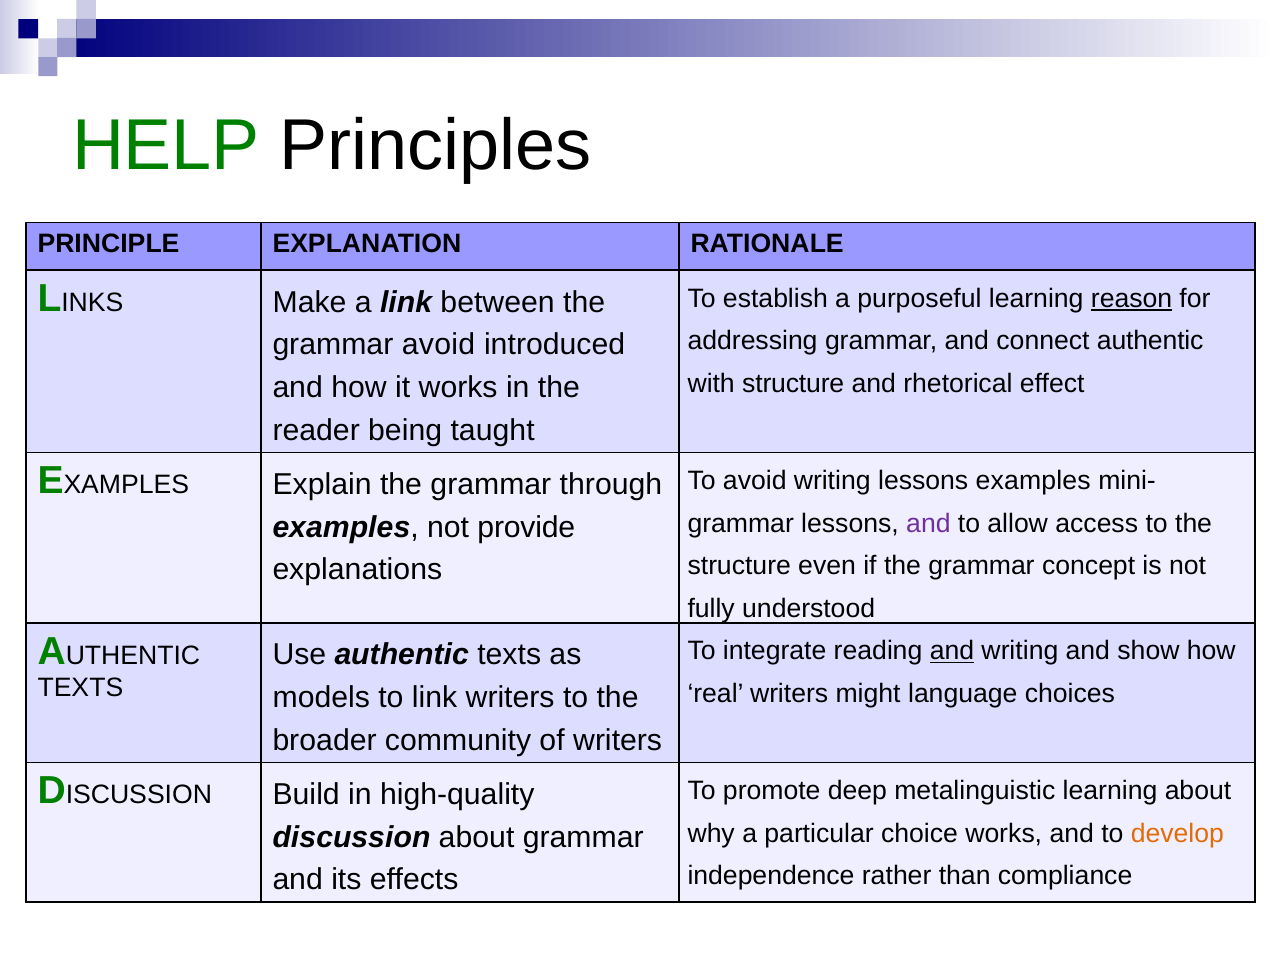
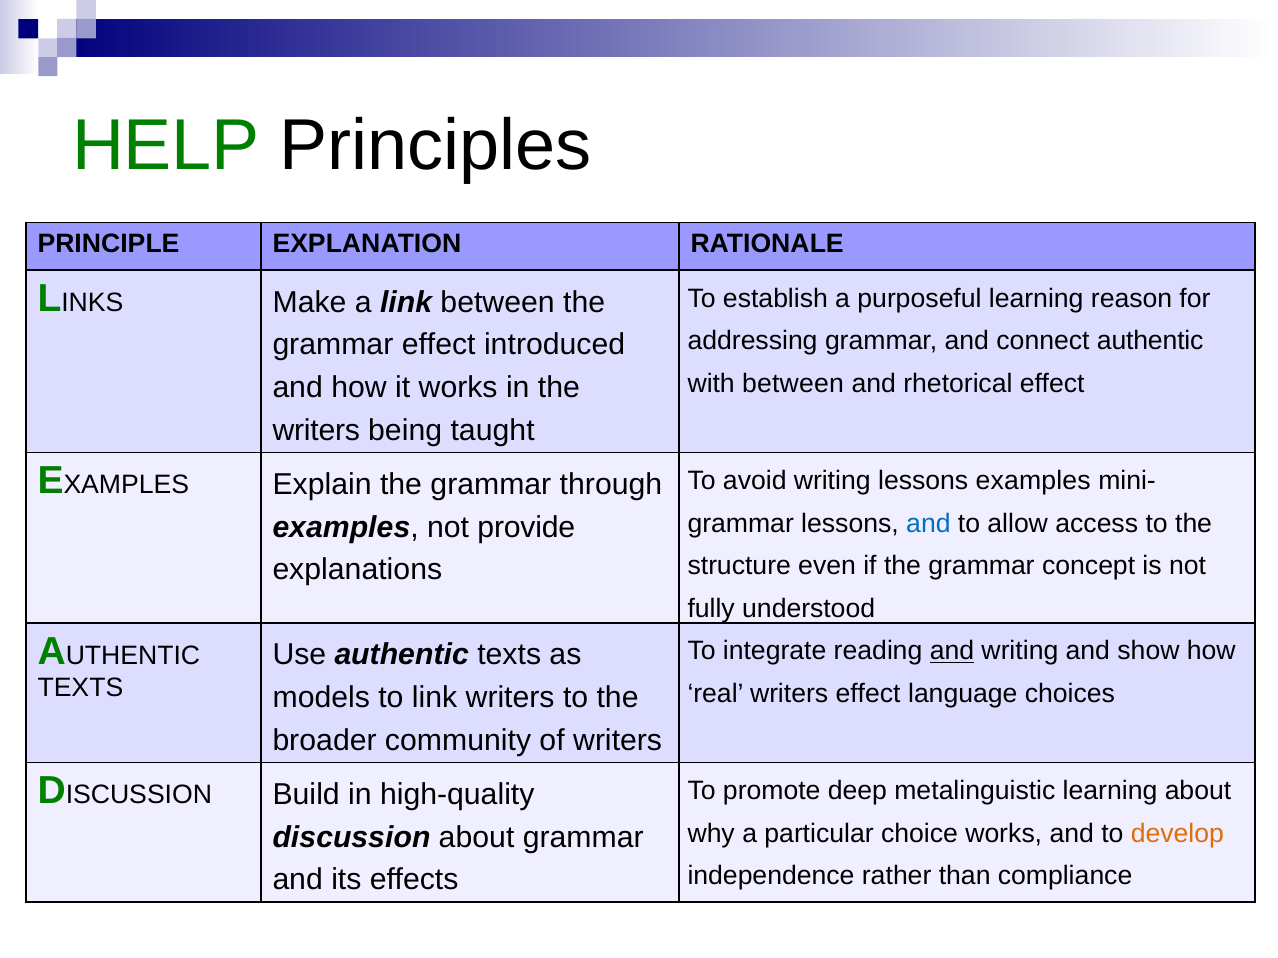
reason underline: present -> none
grammar avoid: avoid -> effect
with structure: structure -> between
reader at (316, 430): reader -> writers
and at (928, 523) colour: purple -> blue
writers might: might -> effect
